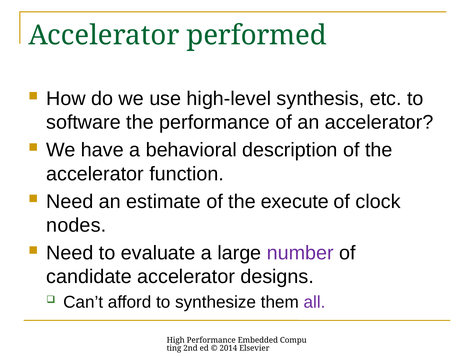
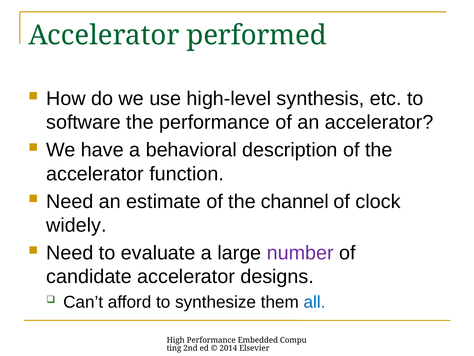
execute: execute -> channel
nodes: nodes -> widely
all colour: purple -> blue
